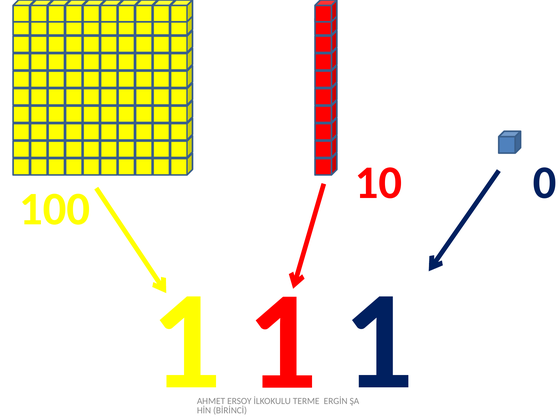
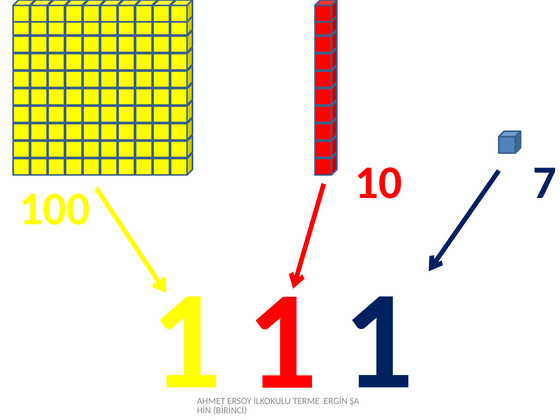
0: 0 -> 7
